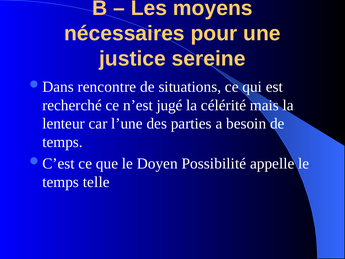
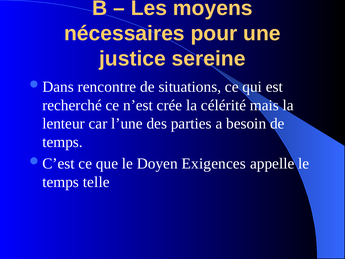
jugé: jugé -> crée
Possibilité: Possibilité -> Exigences
